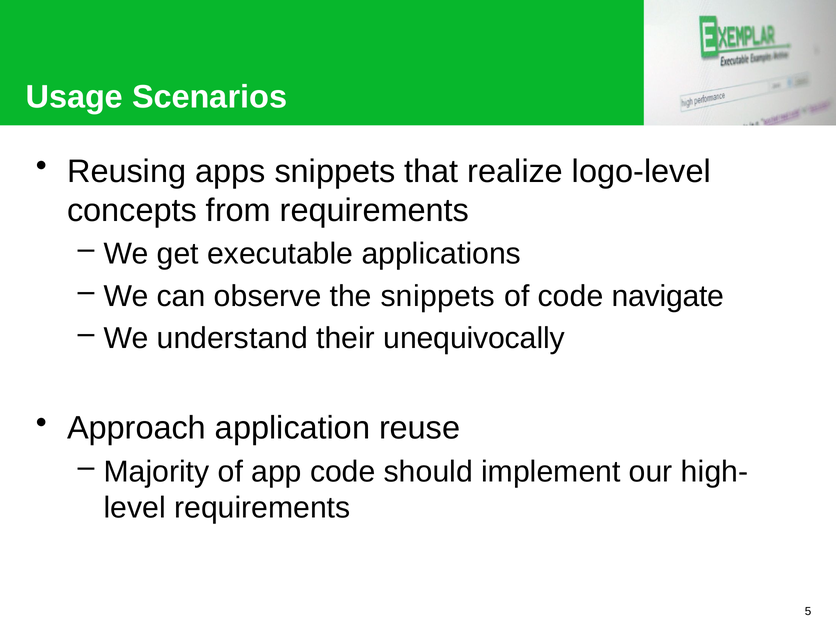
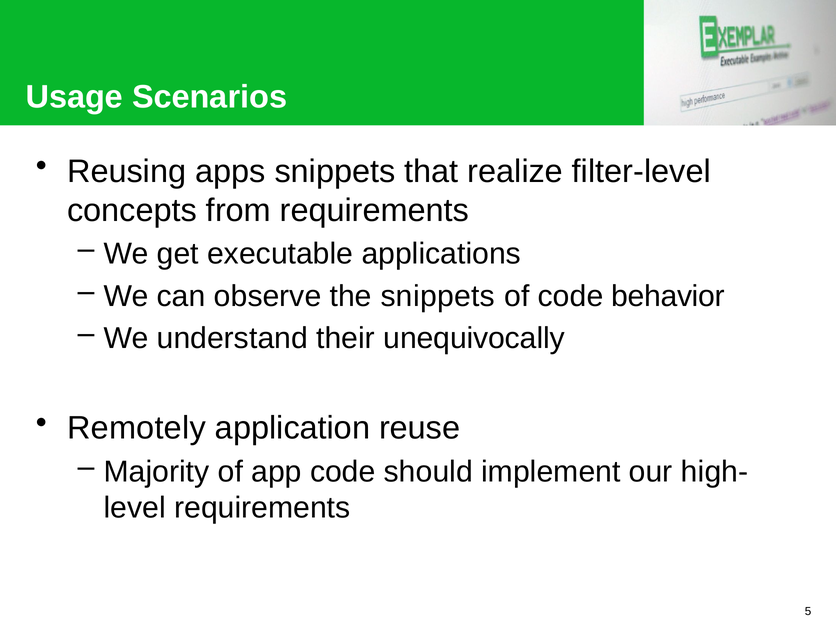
logo-level: logo-level -> filter-level
navigate: navigate -> behavior
Approach: Approach -> Remotely
